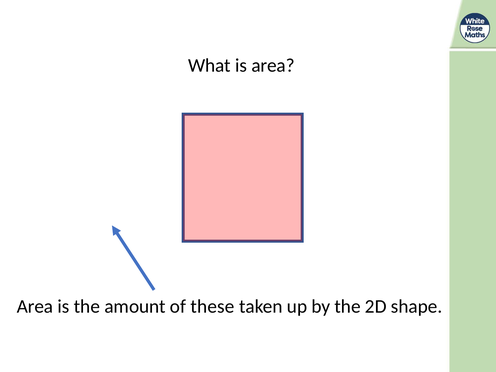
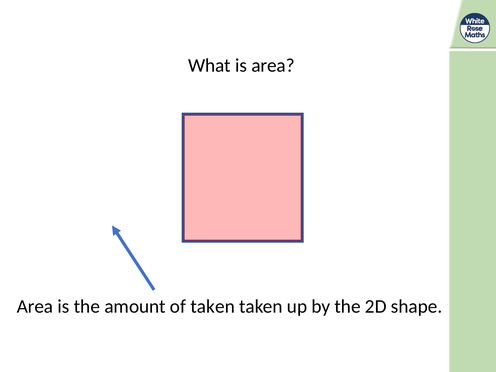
of these: these -> taken
